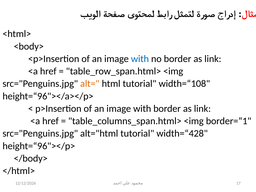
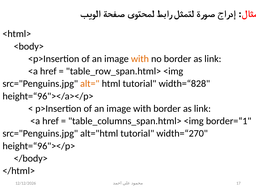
with at (140, 59) colour: blue -> orange
width=“108: width=“108 -> width=“828
width=“428: width=“428 -> width=“270
